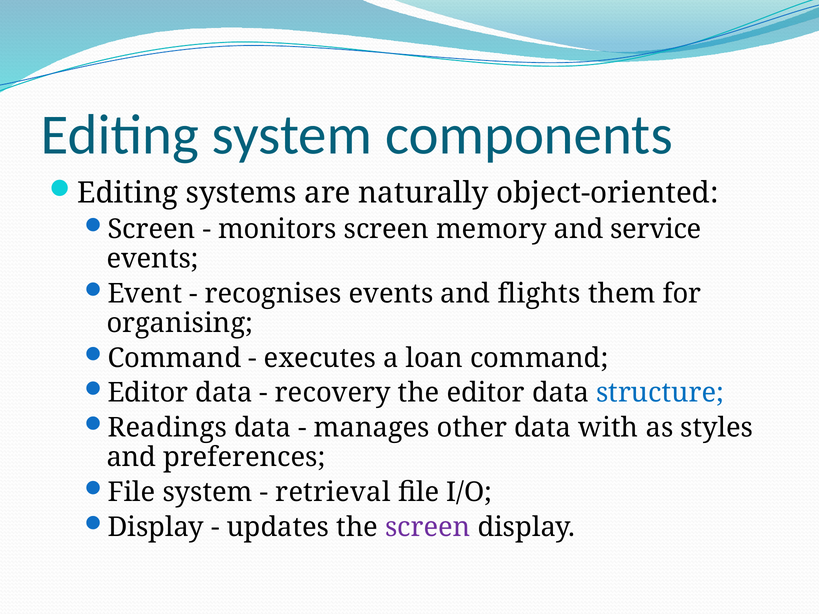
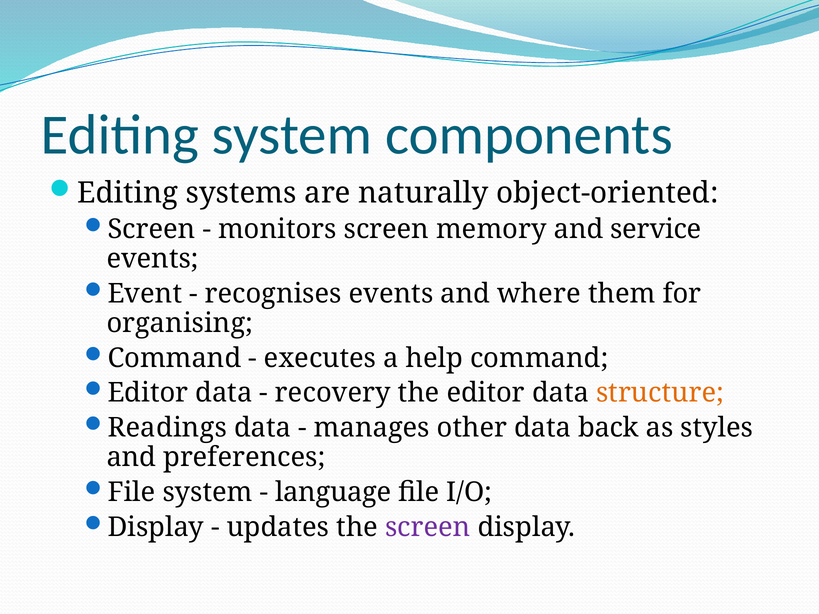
flights: flights -> where
loan: loan -> help
structure colour: blue -> orange
with: with -> back
retrieval: retrieval -> language
